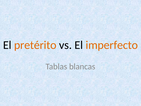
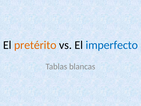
imperfecto colour: orange -> blue
